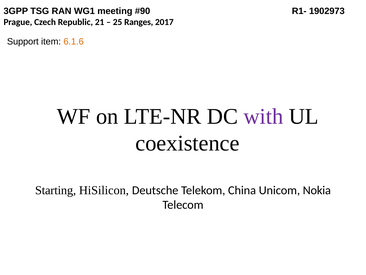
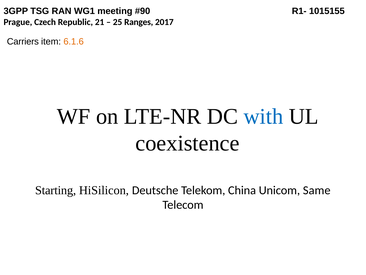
1902973: 1902973 -> 1015155
Support: Support -> Carriers
with colour: purple -> blue
Nokia: Nokia -> Same
